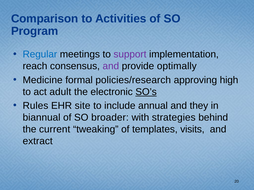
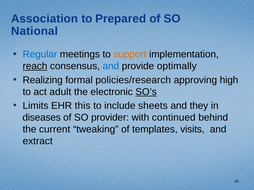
Comparison: Comparison -> Association
Activities: Activities -> Prepared
Program: Program -> National
support colour: purple -> orange
reach underline: none -> present
and at (111, 66) colour: purple -> blue
Medicine: Medicine -> Realizing
Rules: Rules -> Limits
site: site -> this
annual: annual -> sheets
biannual: biannual -> diseases
broader: broader -> provider
strategies: strategies -> continued
